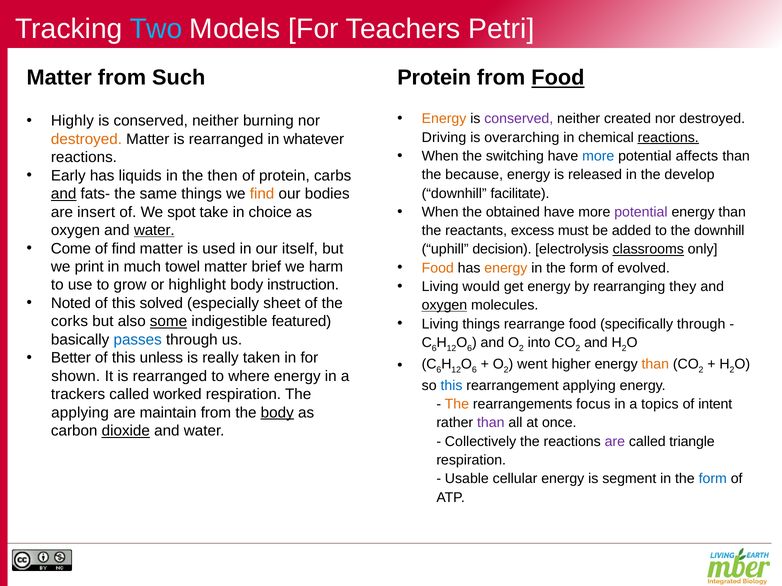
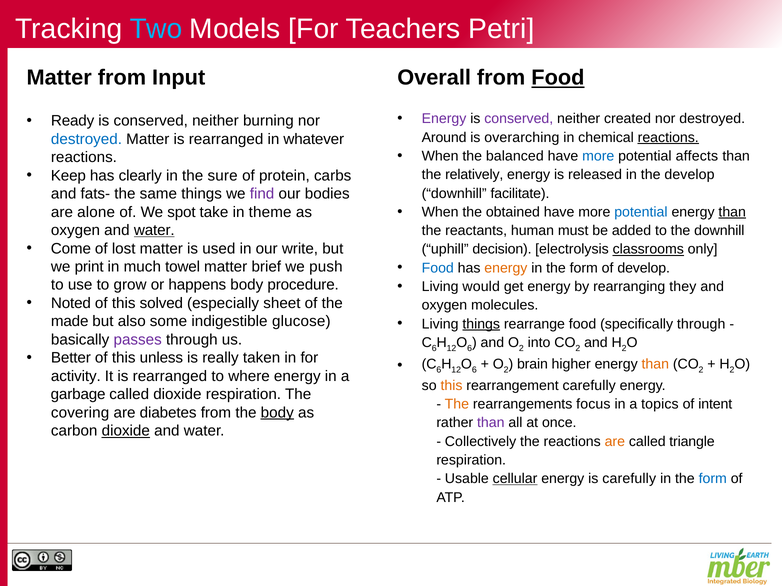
Such: Such -> Input
Protein at (434, 78): Protein -> Overall
Energy at (444, 119) colour: orange -> purple
Highly: Highly -> Ready
Driving: Driving -> Around
destroyed at (86, 139) colour: orange -> blue
switching: switching -> balanced
Early: Early -> Keep
liquids: liquids -> clearly
then: then -> sure
because: because -> relatively
and at (64, 194) underline: present -> none
find at (262, 194) colour: orange -> purple
potential at (641, 212) colour: purple -> blue
than at (732, 212) underline: none -> present
insert: insert -> alone
choice: choice -> theme
excess: excess -> human
of find: find -> lost
itself: itself -> write
harm: harm -> push
Food at (438, 268) colour: orange -> blue
of evolved: evolved -> develop
highlight: highlight -> happens
instruction: instruction -> procedure
oxygen at (444, 305) underline: present -> none
corks: corks -> made
some underline: present -> none
featured: featured -> glucose
things at (481, 324) underline: none -> present
passes colour: blue -> purple
went: went -> brain
shown: shown -> activity
this at (451, 386) colour: blue -> orange
rearrangement applying: applying -> carefully
trackers: trackers -> garbage
called worked: worked -> dioxide
applying at (80, 413): applying -> covering
maintain: maintain -> diabetes
are at (615, 442) colour: purple -> orange
cellular underline: none -> present
is segment: segment -> carefully
